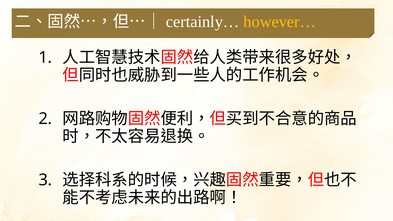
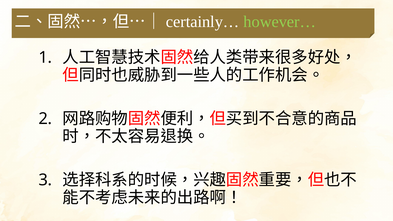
however… colour: yellow -> light green
